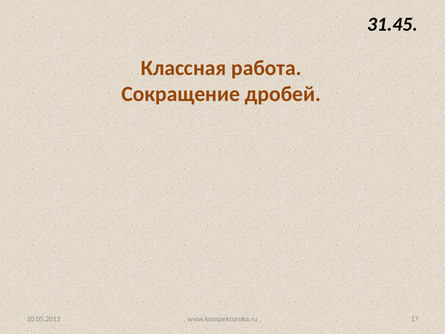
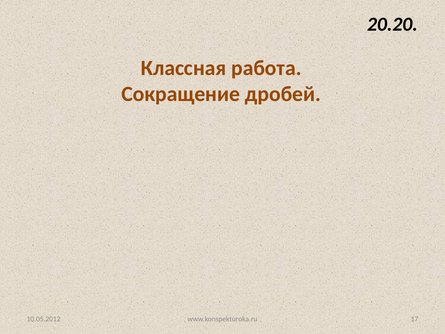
31.45: 31.45 -> 20.20
